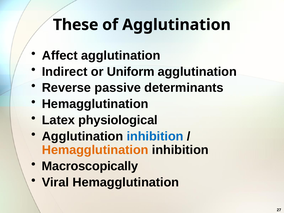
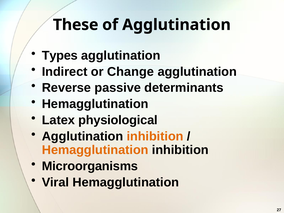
Affect: Affect -> Types
Uniform: Uniform -> Change
inhibition at (155, 136) colour: blue -> orange
Macroscopically: Macroscopically -> Microorganisms
